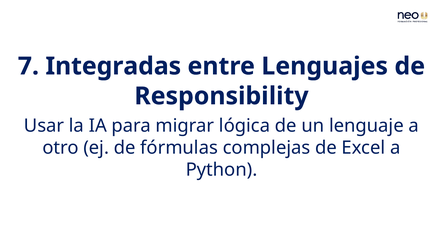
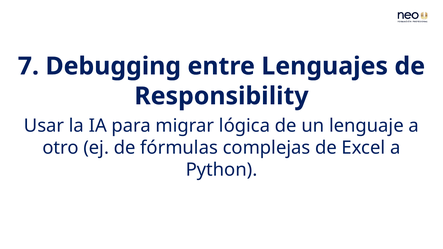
Integradas: Integradas -> Debugging
